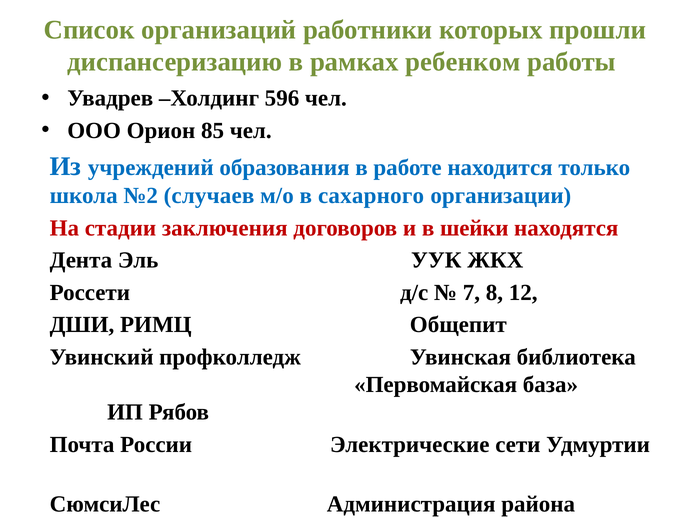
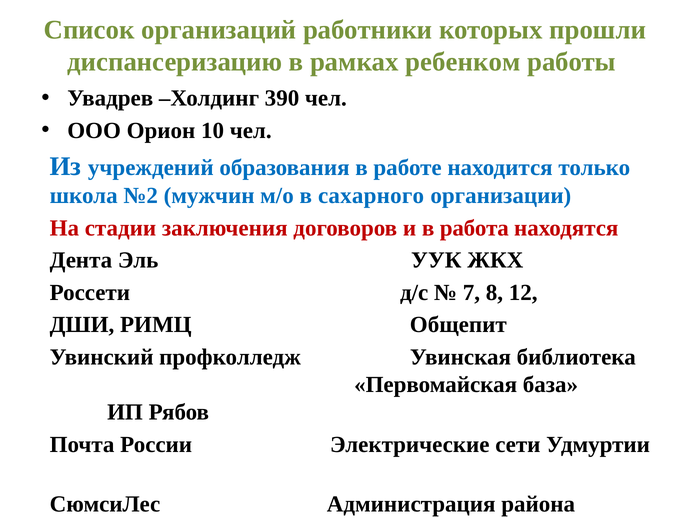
596: 596 -> 390
85: 85 -> 10
случаев: случаев -> мужчин
шейки: шейки -> работа
